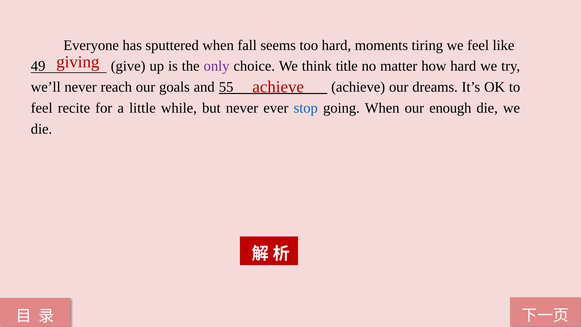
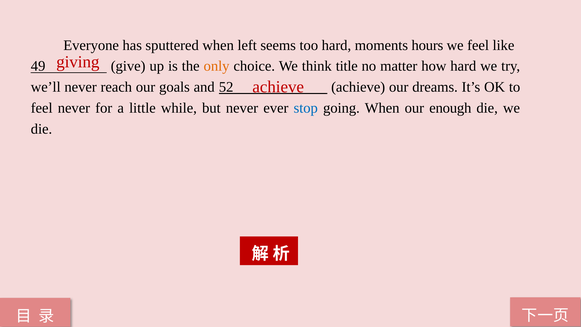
fall: fall -> left
tiring: tiring -> hours
only colour: purple -> orange
55: 55 -> 52
feel recite: recite -> never
